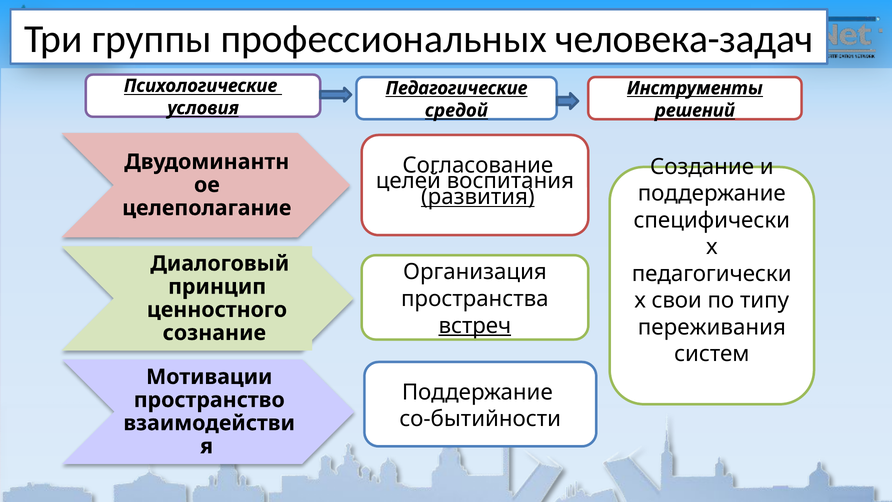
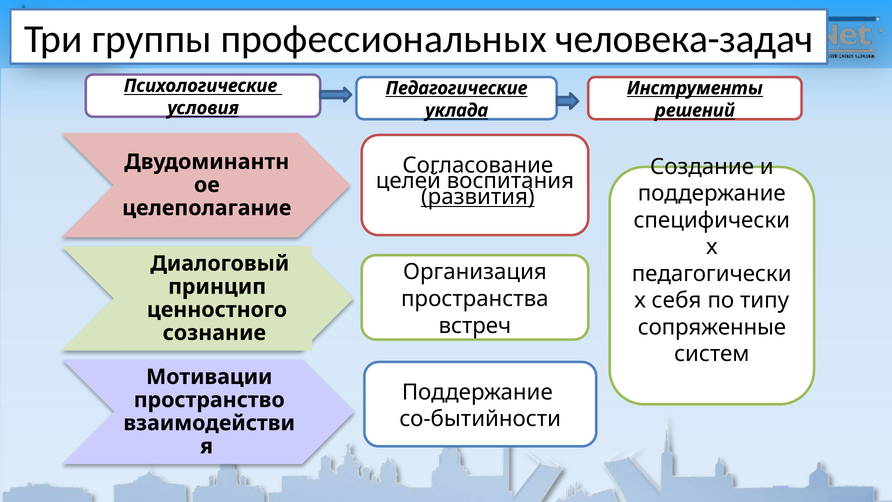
средой: средой -> уклада
свои: свои -> себя
встреч underline: present -> none
переживания: переживания -> сопряженные
